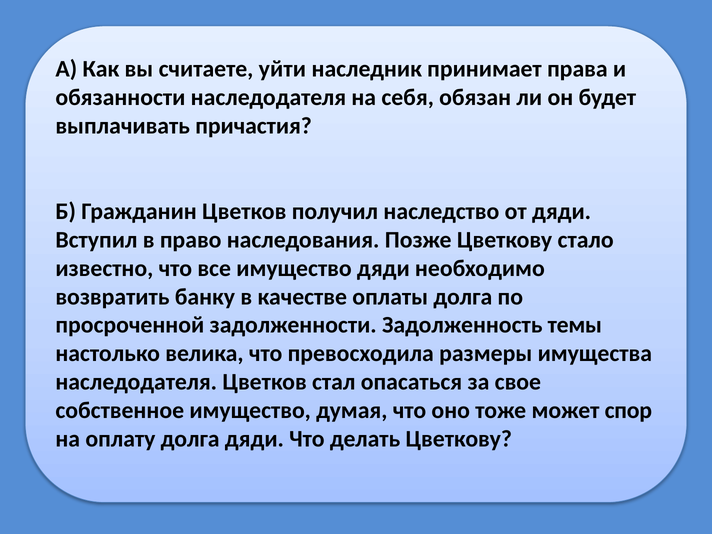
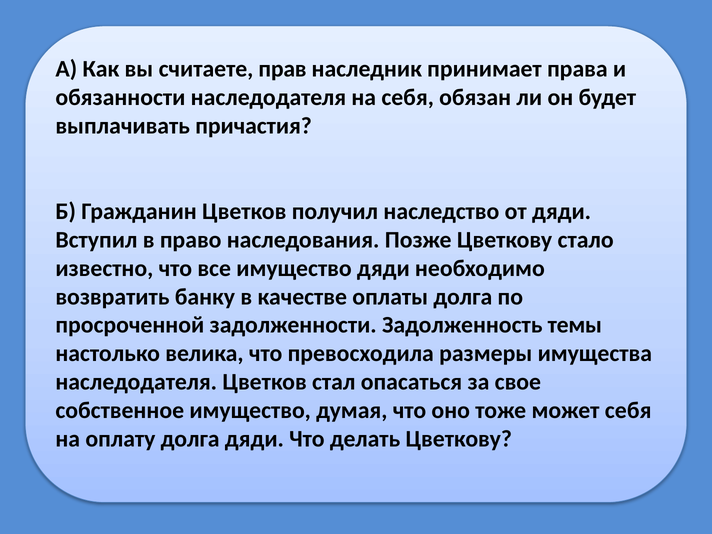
уйти: уйти -> прав
может спор: спор -> себя
